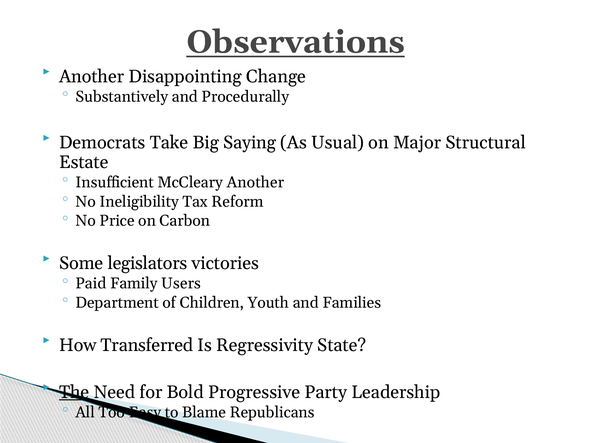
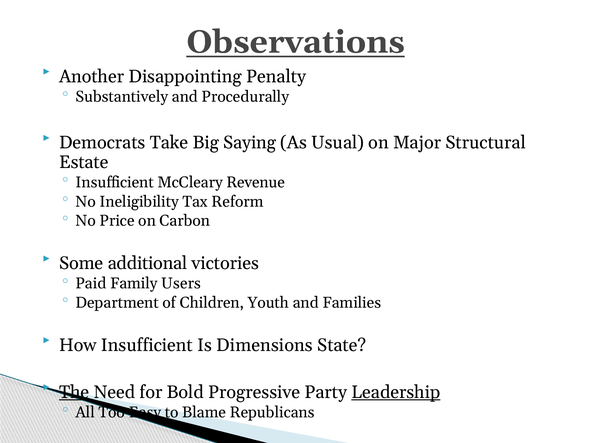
Change: Change -> Penalty
McCleary Another: Another -> Revenue
legislators: legislators -> additional
How Transferred: Transferred -> Insufficient
Regressivity: Regressivity -> Dimensions
Leadership underline: none -> present
